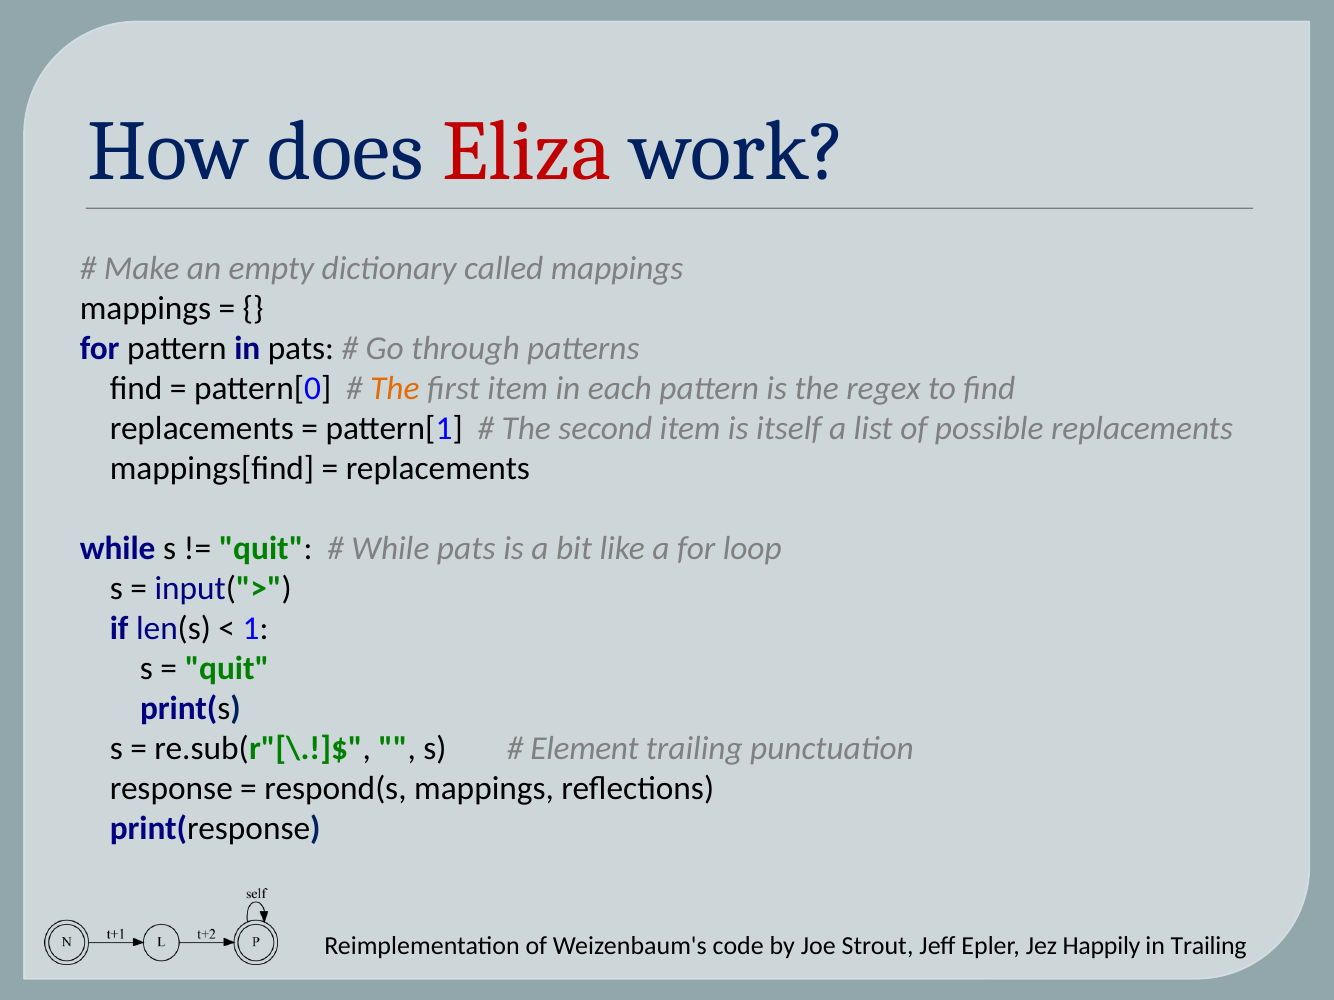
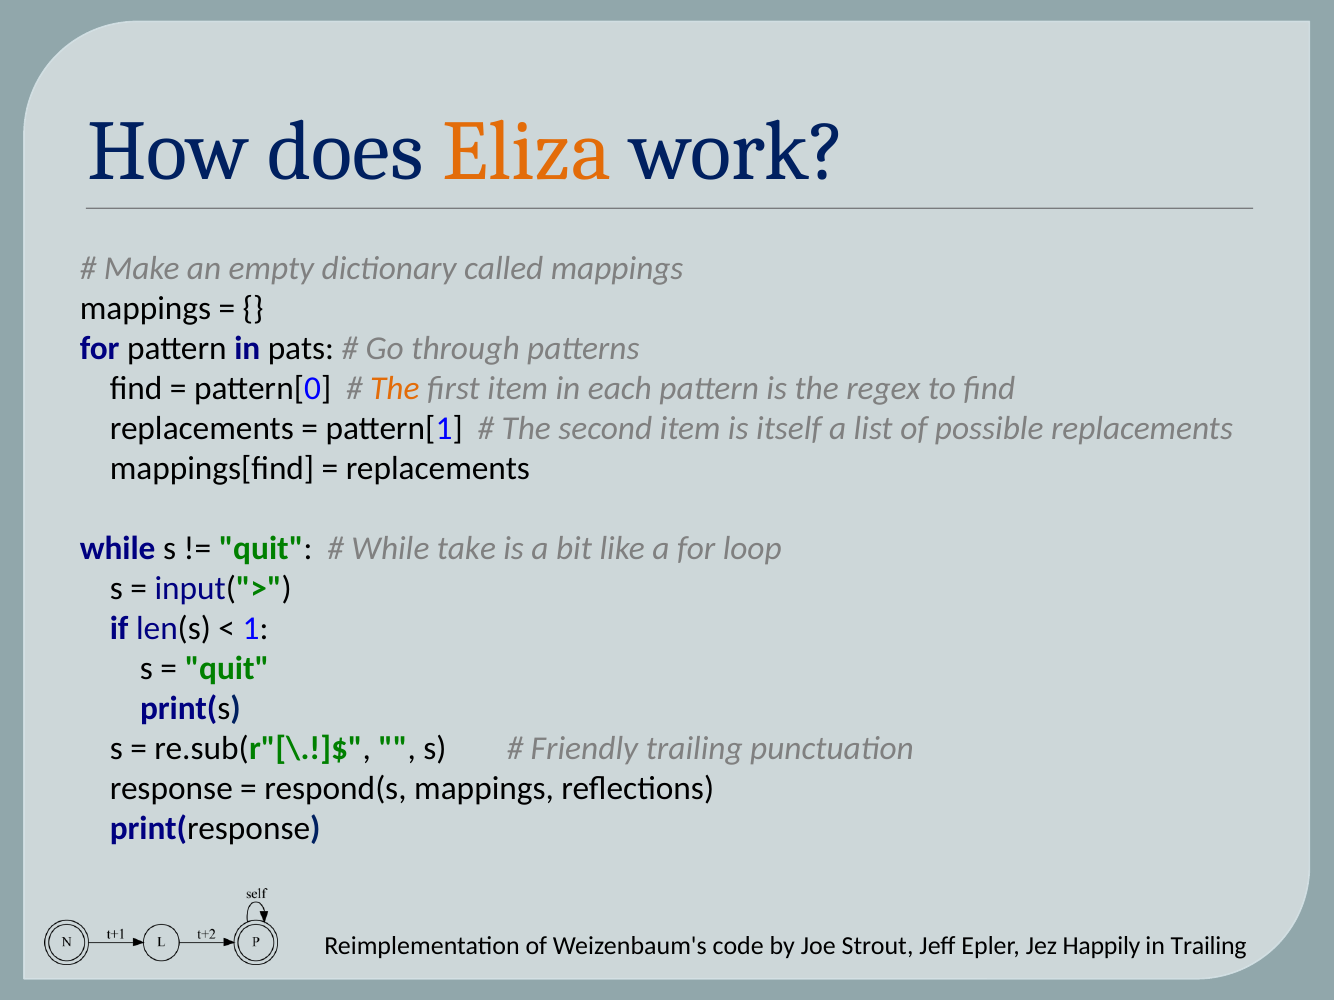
Eliza colour: red -> orange
While pats: pats -> take
Element: Element -> Friendly
